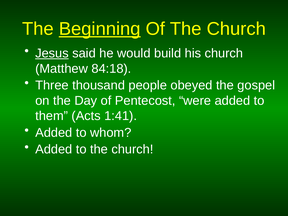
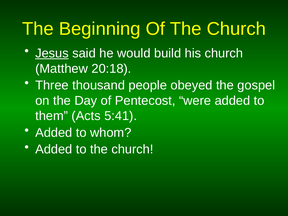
Beginning underline: present -> none
84:18: 84:18 -> 20:18
1:41: 1:41 -> 5:41
